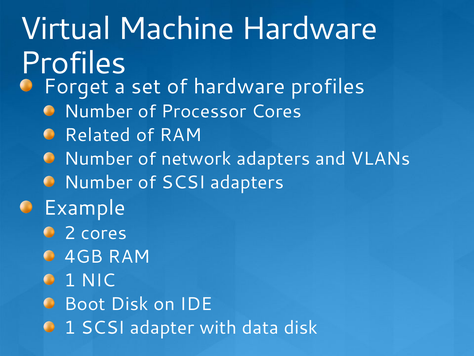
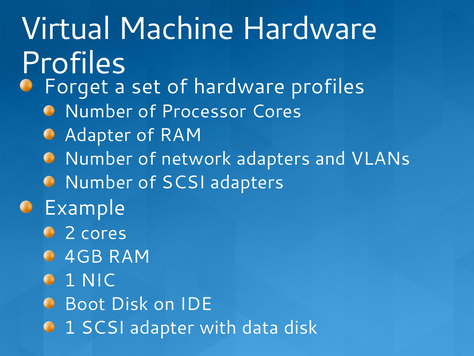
Related at (98, 135): Related -> Adapter
